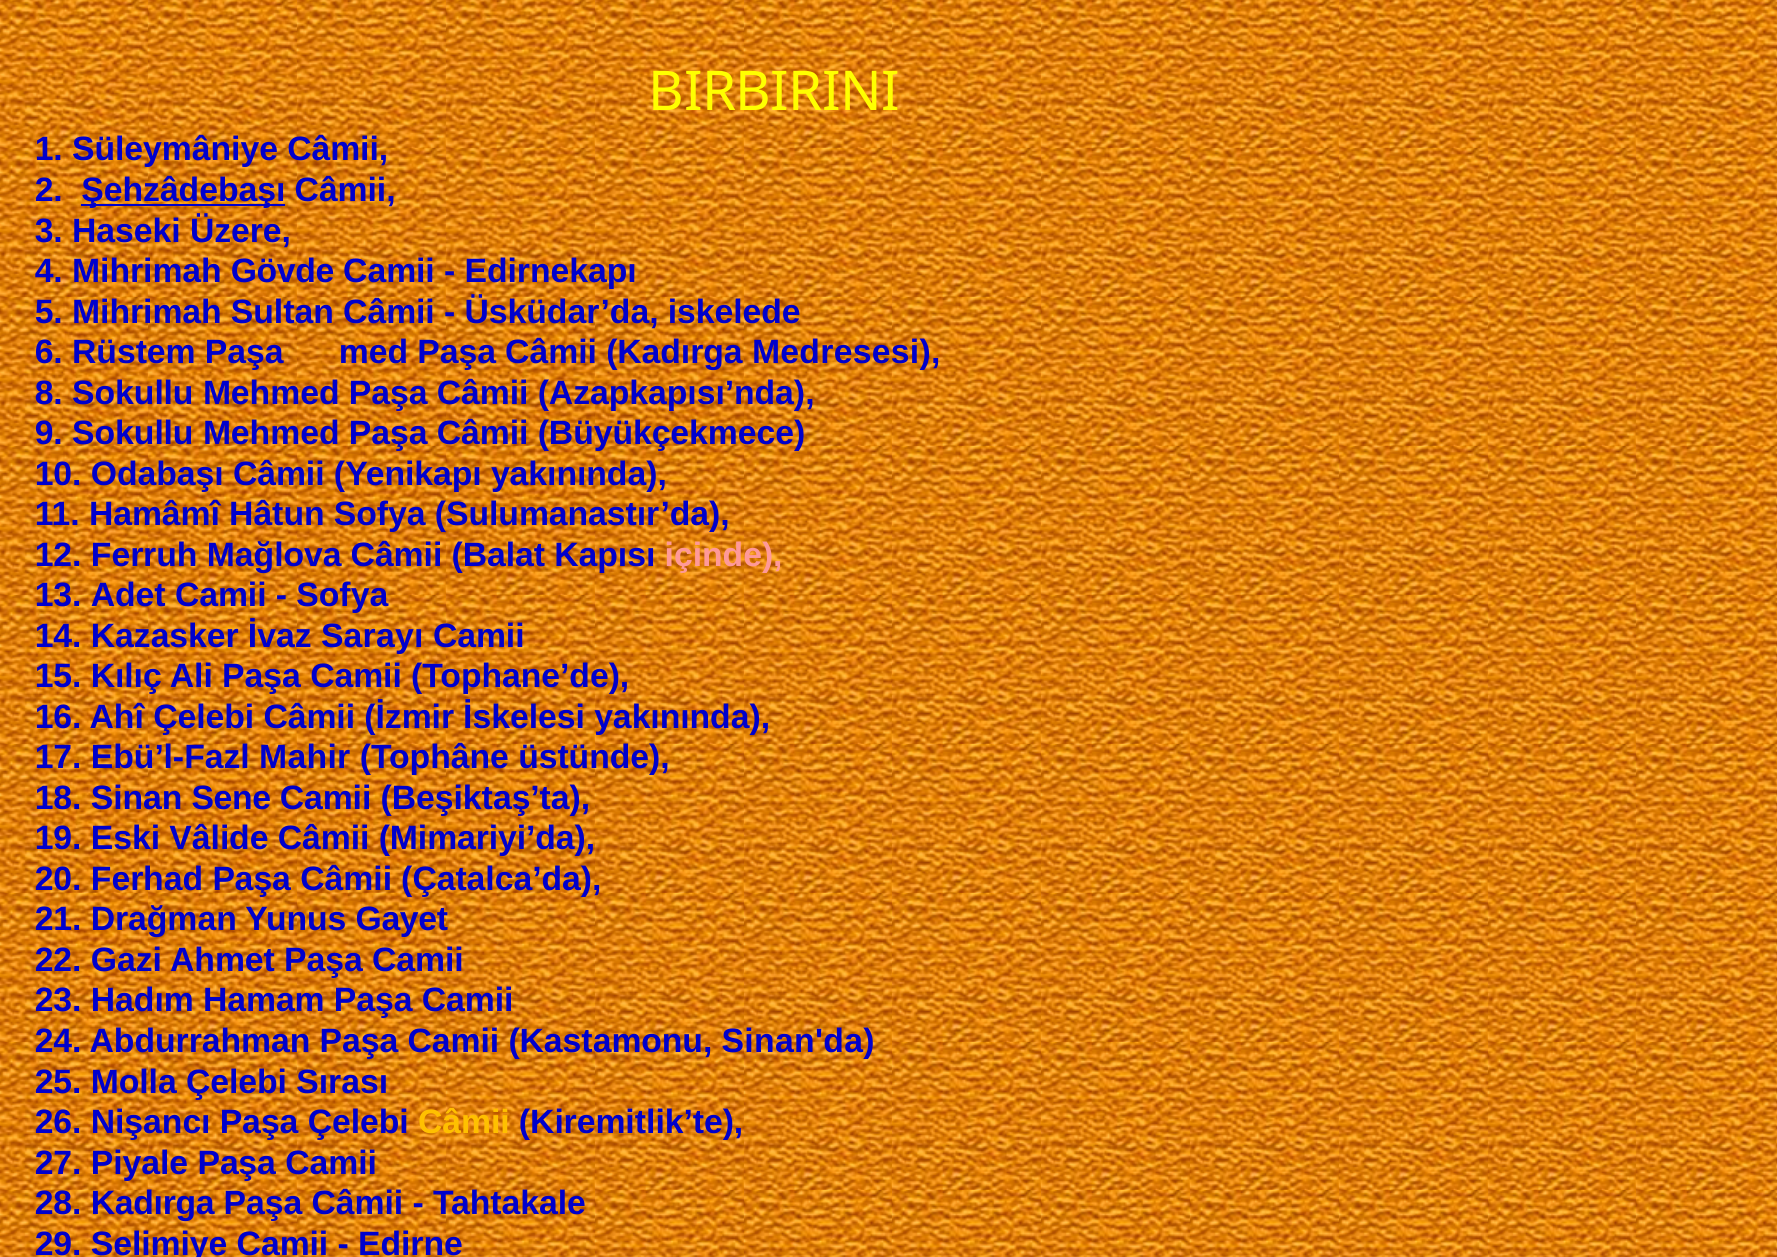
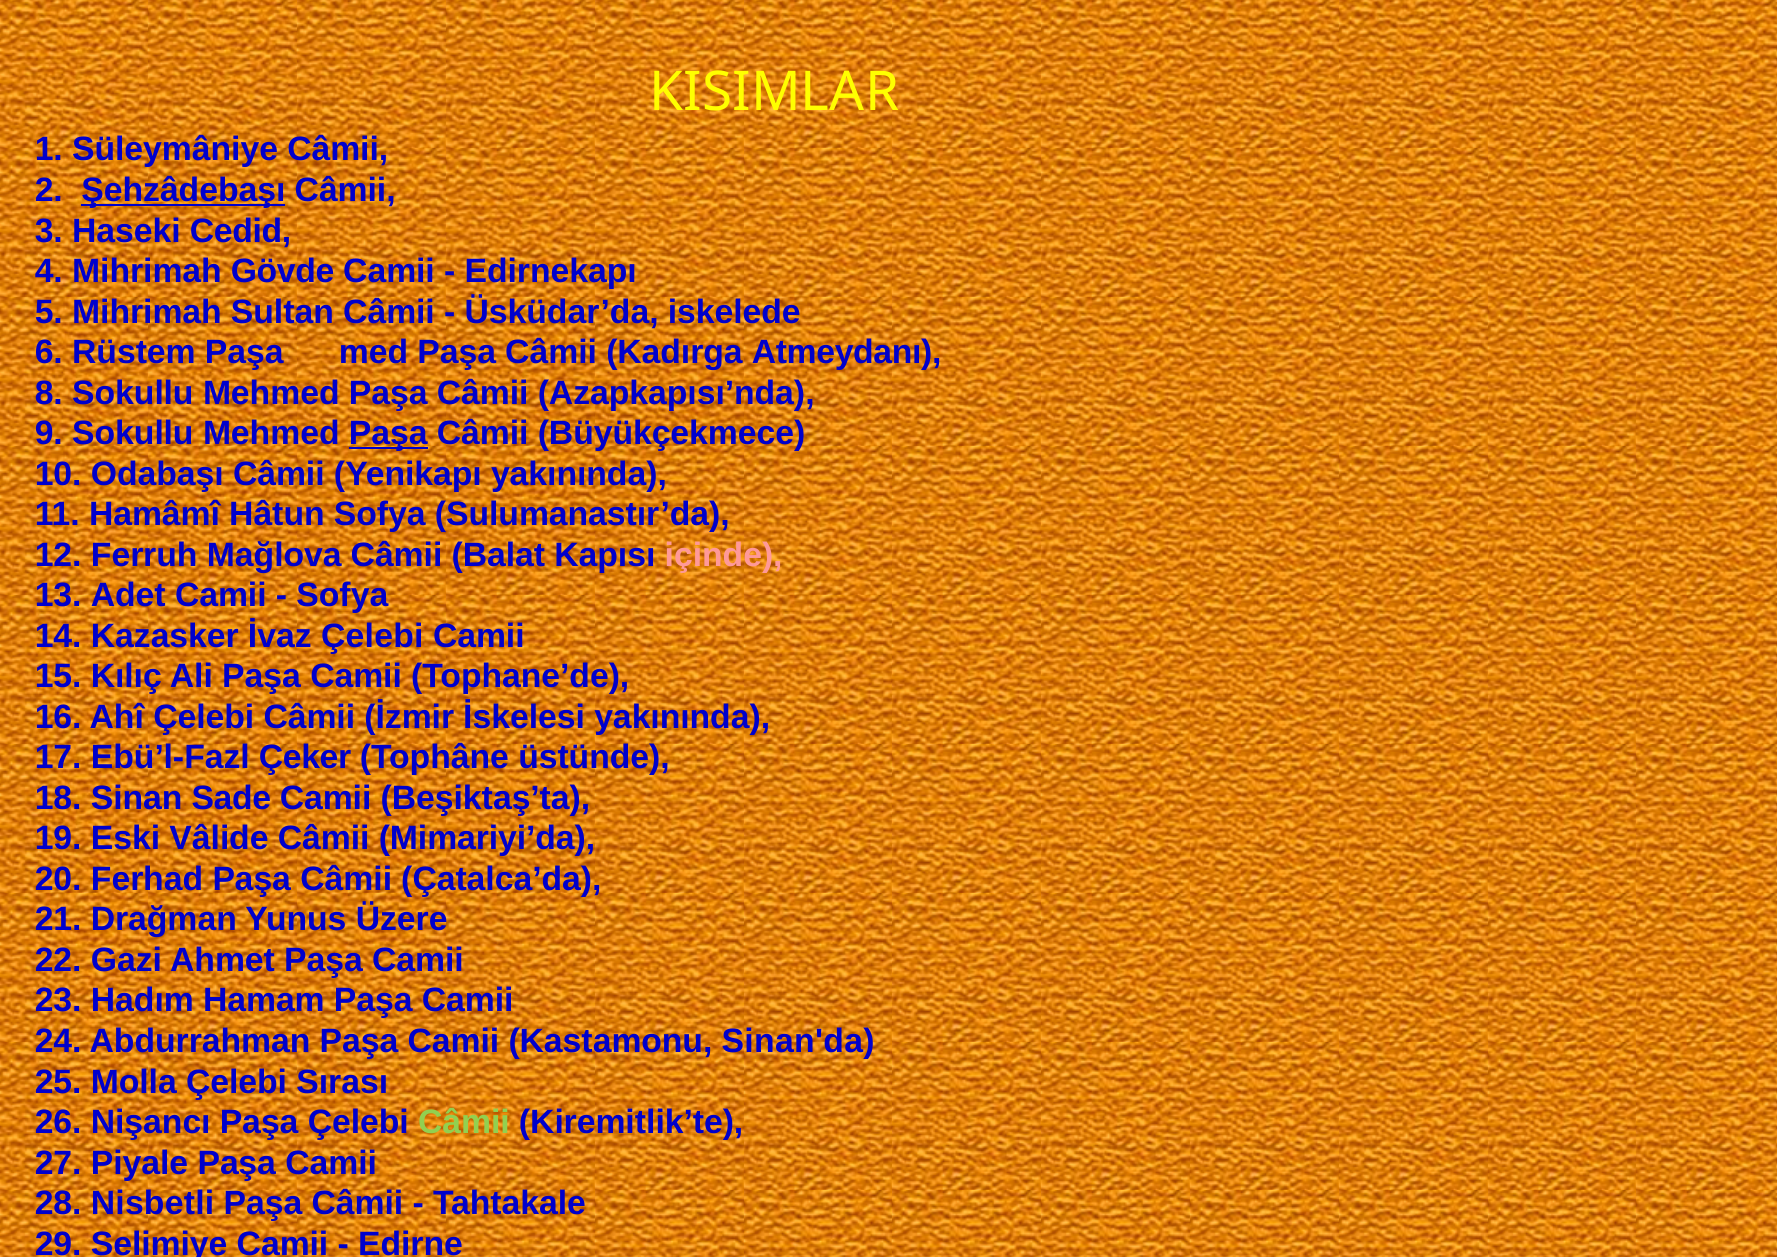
BIRBIRINI: BIRBIRINI -> KISIMLAR
Üzere: Üzere -> Cedid
Medresesi: Medresesi -> Atmeydanı
Paşa at (388, 433) underline: none -> present
İvaz Sarayı: Sarayı -> Çelebi
Mahir: Mahir -> Çeker
Sene: Sene -> Sade
Gayet: Gayet -> Üzere
Câmii at (464, 1122) colour: yellow -> light green
28 Kadırga: Kadırga -> Nisbetli
